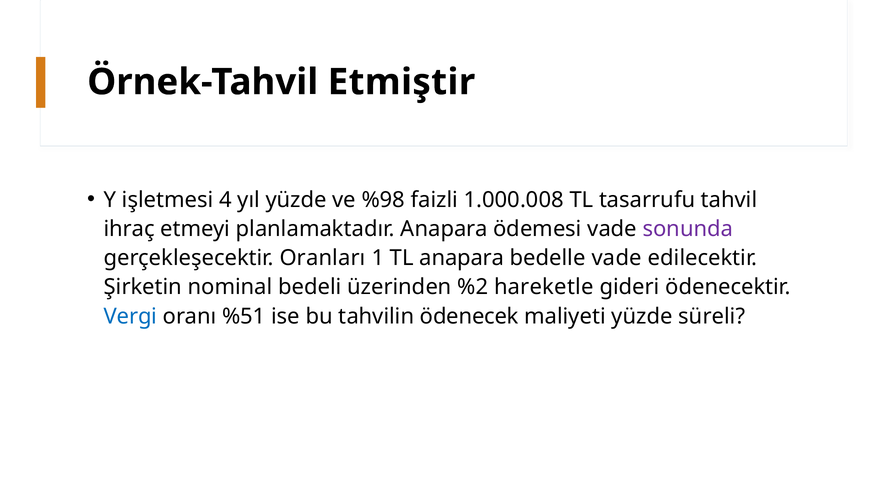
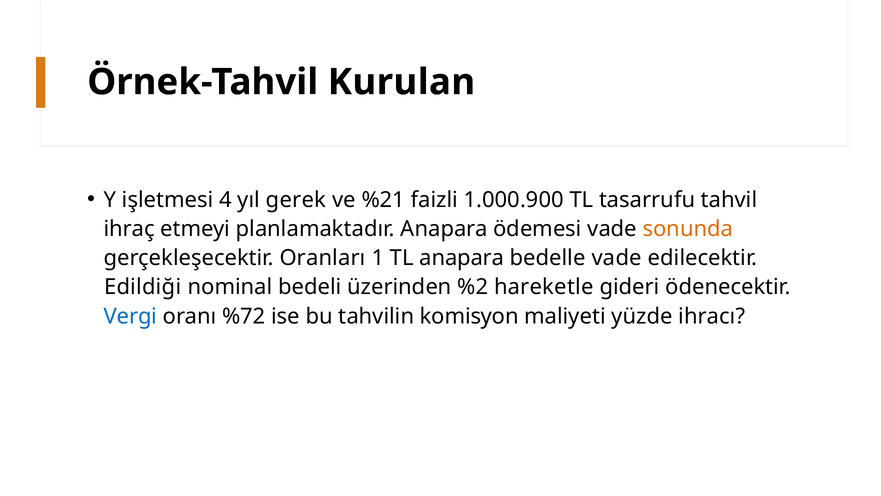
Etmiştir: Etmiştir -> Kurulan
yıl yüzde: yüzde -> gerek
%98: %98 -> %21
1.000.008: 1.000.008 -> 1.000.900
sonunda colour: purple -> orange
Şirketin: Şirketin -> Edildiği
%51: %51 -> %72
ödenecek: ödenecek -> komisyon
süreli: süreli -> ihracı
